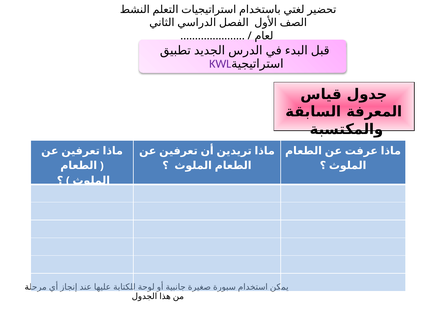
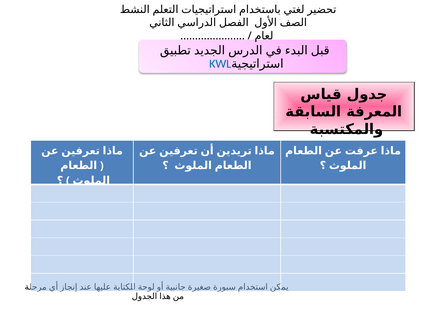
KWL at (220, 64) colour: purple -> blue
